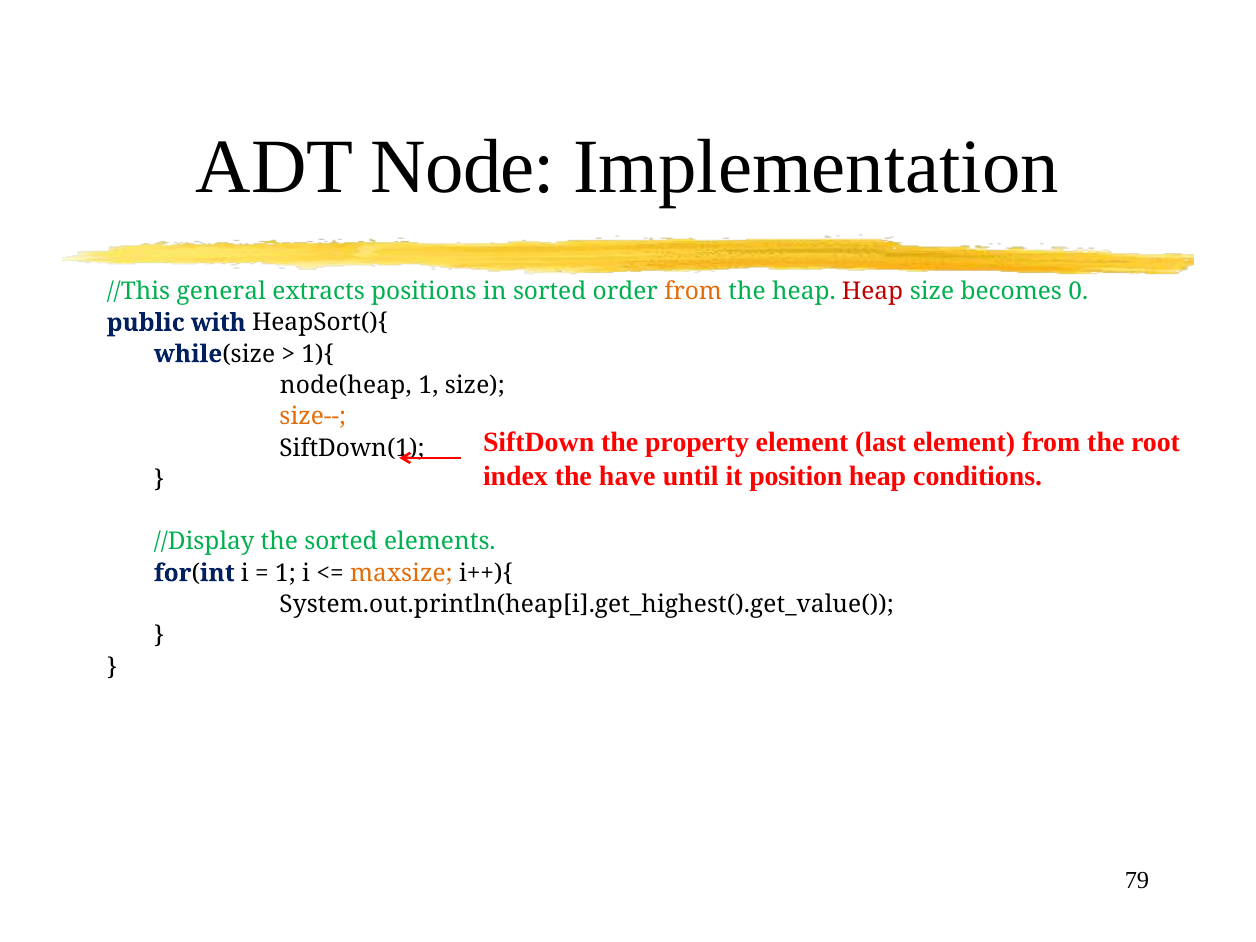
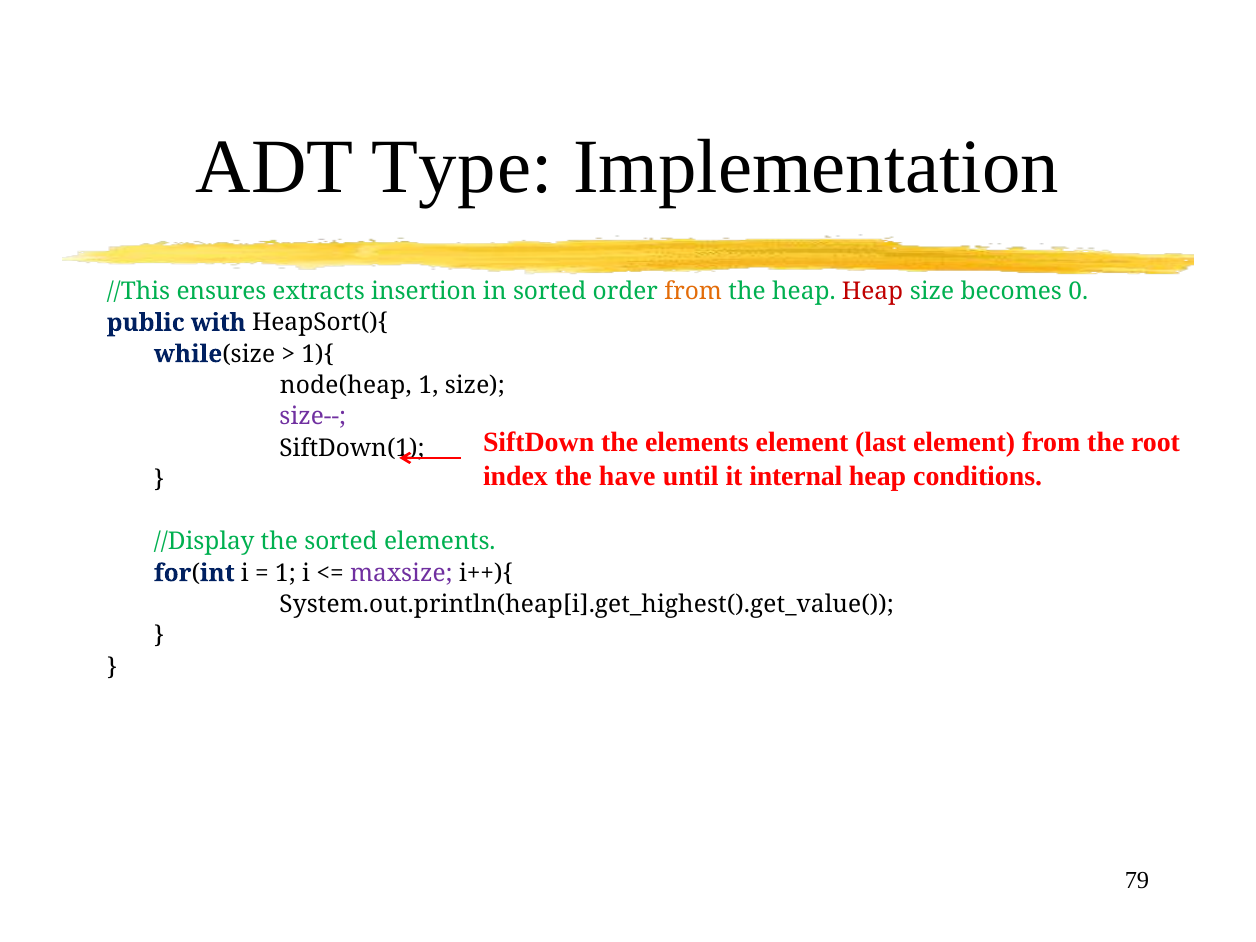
Node: Node -> Type
general: general -> ensures
positions: positions -> insertion
size-- colour: orange -> purple
the property: property -> elements
position: position -> internal
maxsize colour: orange -> purple
